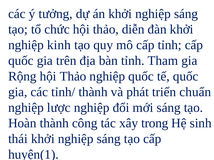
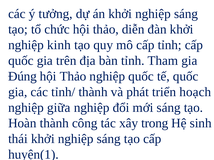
Rộng: Rộng -> Đúng
chuẩn: chuẩn -> hoạch
lược: lược -> giữa
